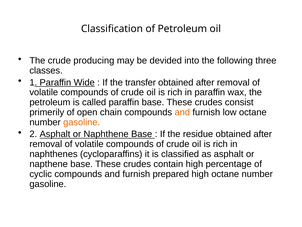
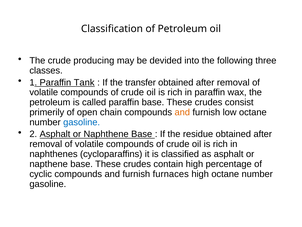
Wide: Wide -> Tank
gasoline at (82, 122) colour: orange -> blue
prepared: prepared -> furnaces
